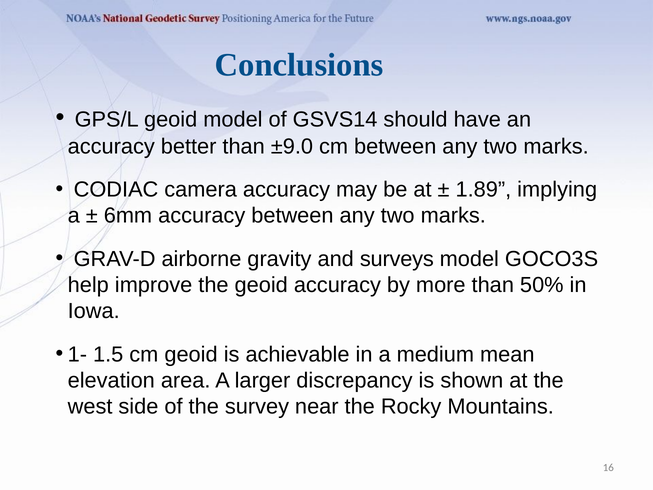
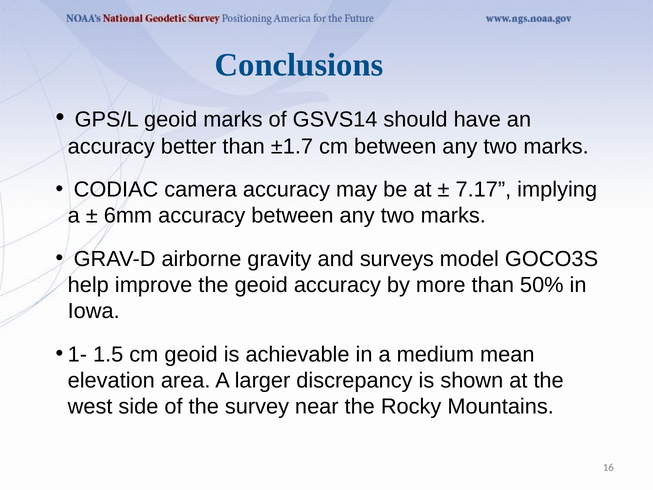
geoid model: model -> marks
±9.0: ±9.0 -> ±1.7
1.89: 1.89 -> 7.17
